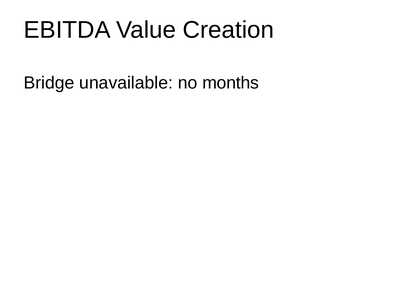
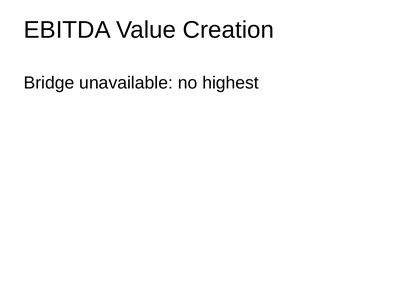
months: months -> highest
